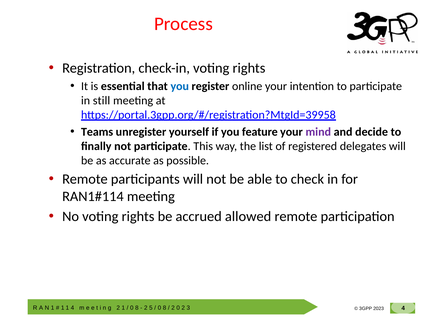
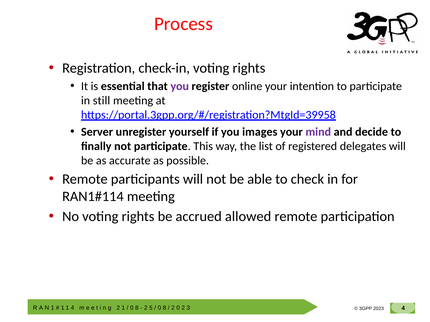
you at (180, 86) colour: blue -> purple
Teams: Teams -> Server
feature: feature -> images
